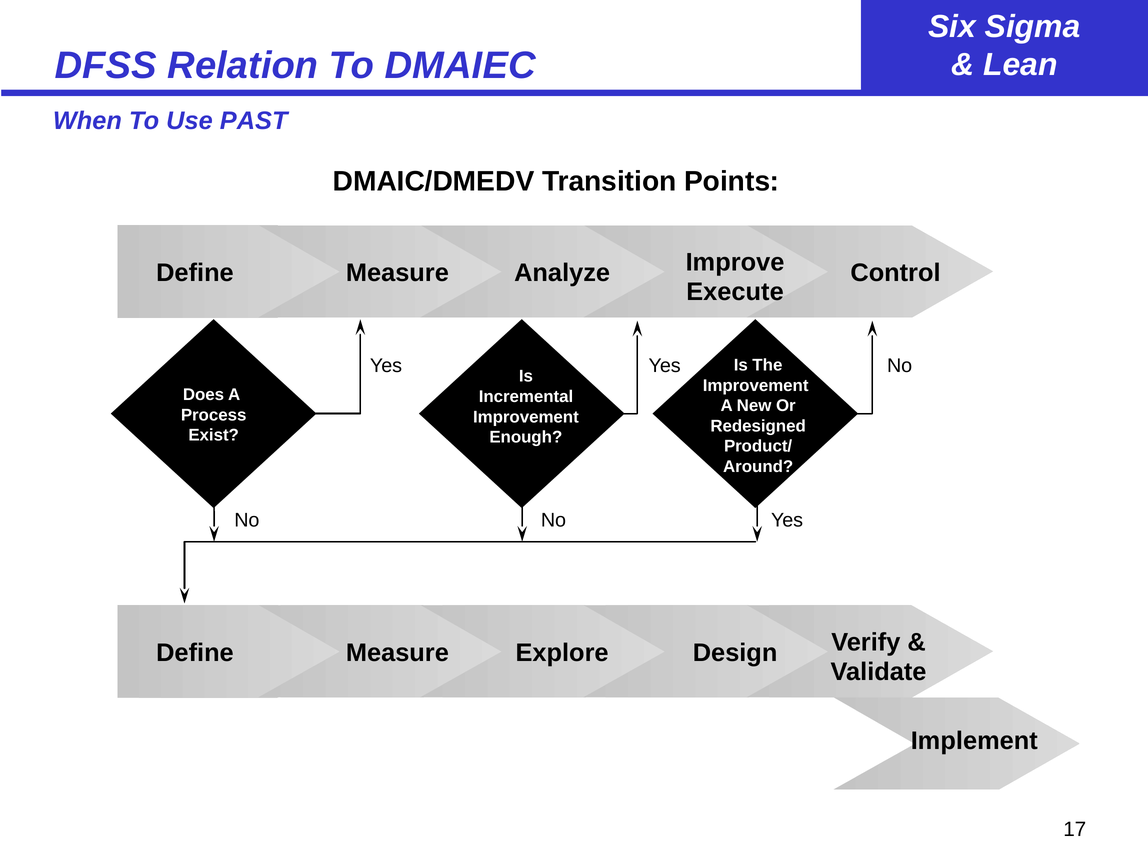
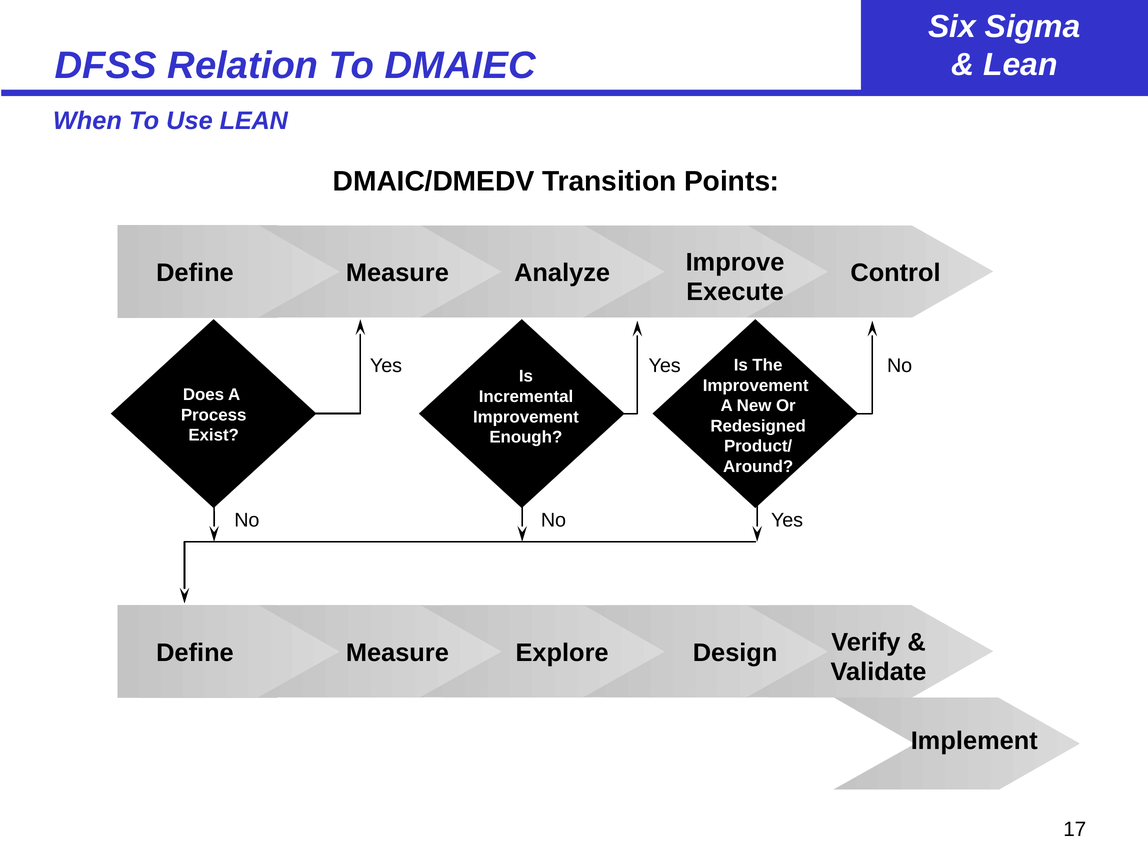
Use PAST: PAST -> LEAN
